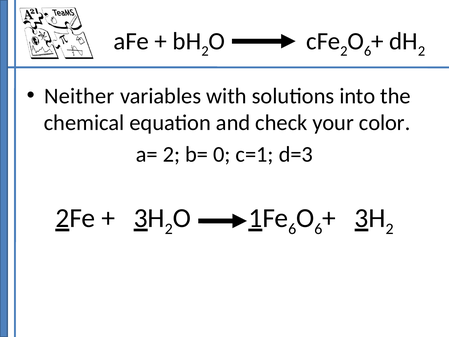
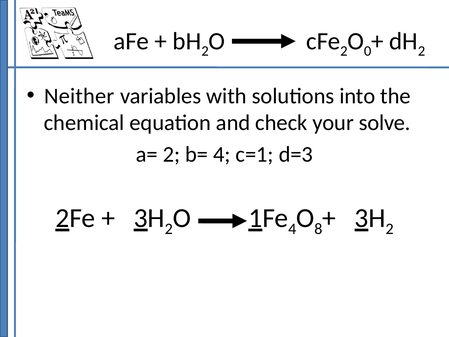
6 at (368, 51): 6 -> 0
color: color -> solve
b= 0: 0 -> 4
6 at (292, 229): 6 -> 4
6 at (318, 229): 6 -> 8
